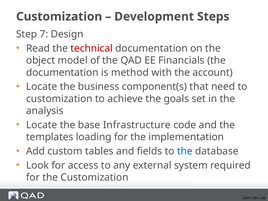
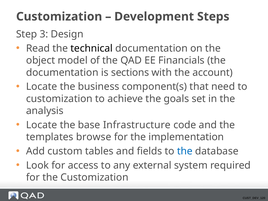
7: 7 -> 3
technical colour: red -> black
method: method -> sections
loading: loading -> browse
